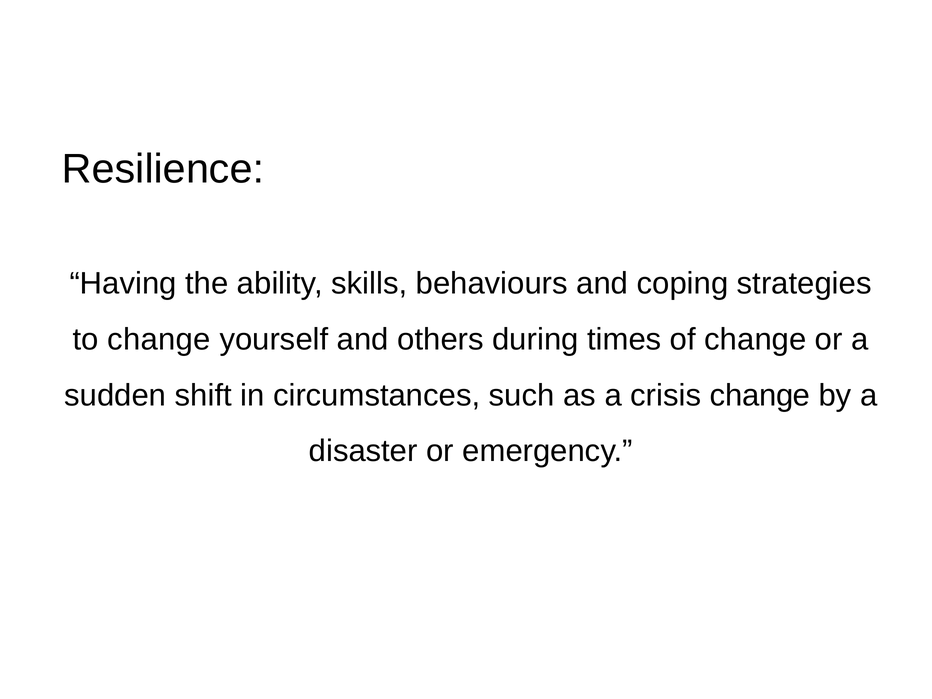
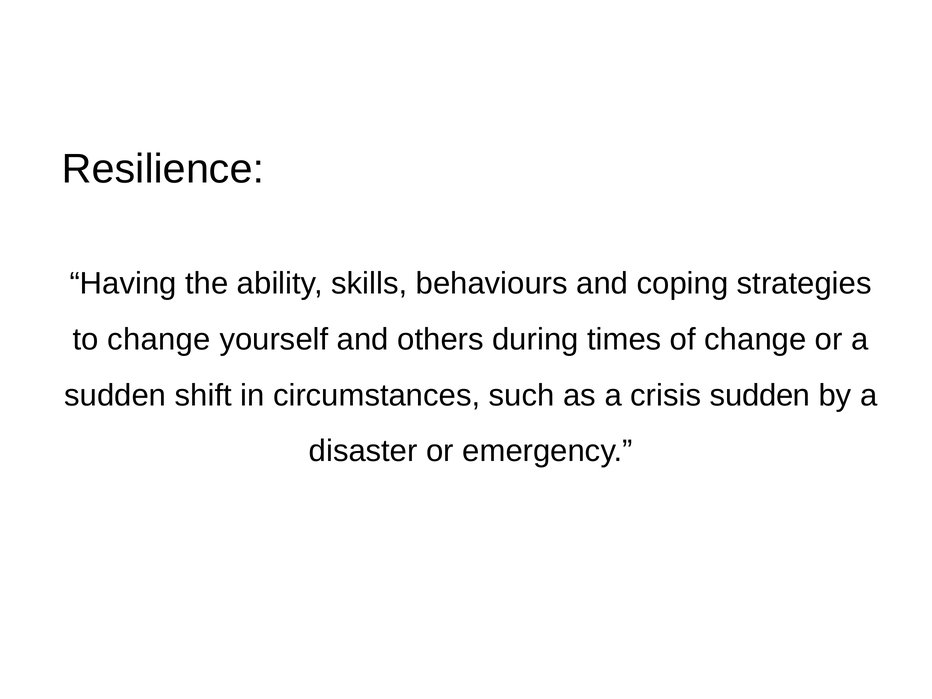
crisis change: change -> sudden
